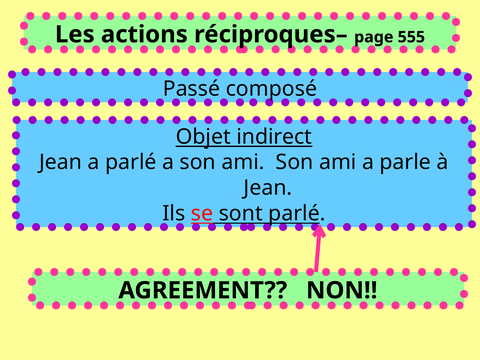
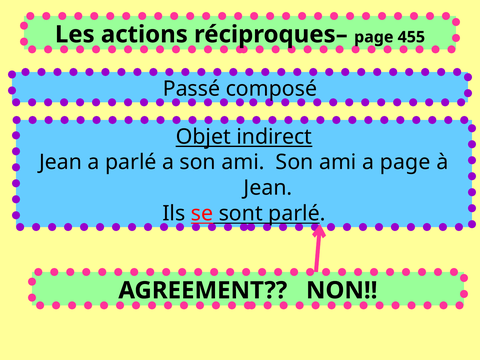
555: 555 -> 455
a parle: parle -> page
